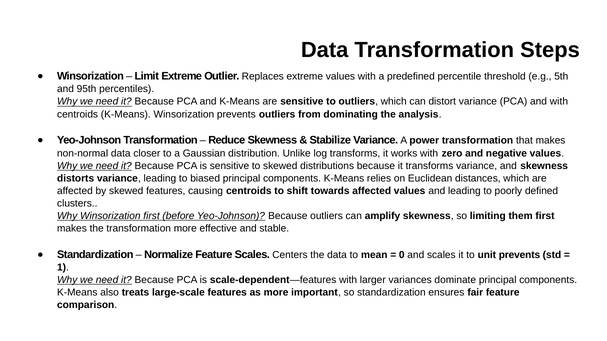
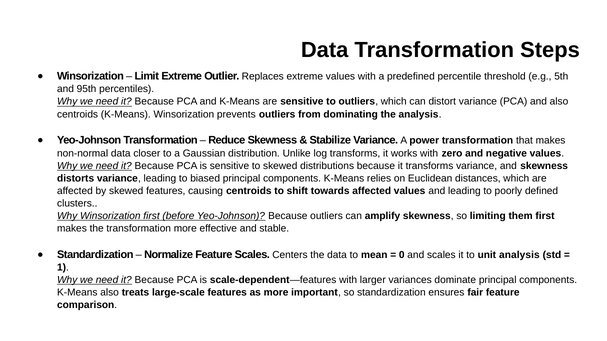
and with: with -> also
unit prevents: prevents -> analysis
